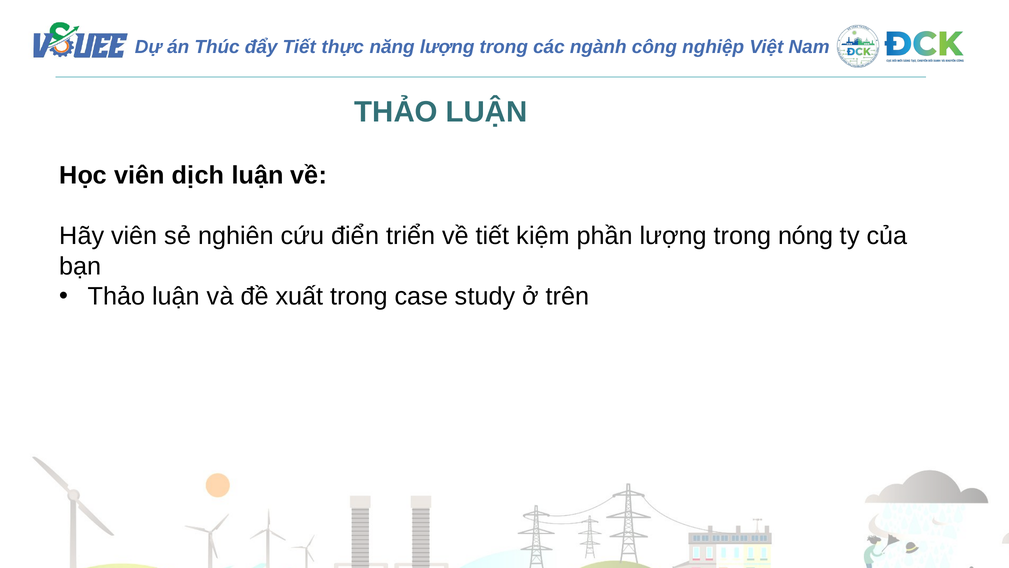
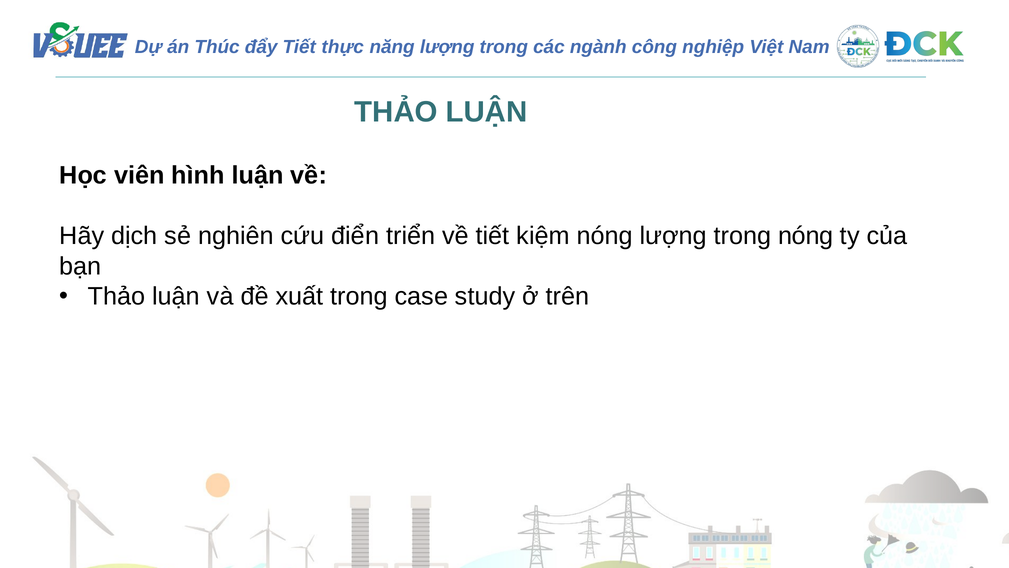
dịch: dịch -> hình
Hãy viên: viên -> dịch
kiệm phần: phần -> nóng
